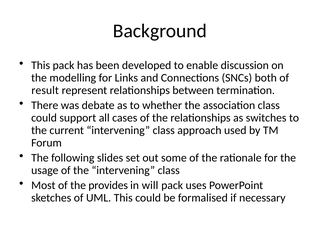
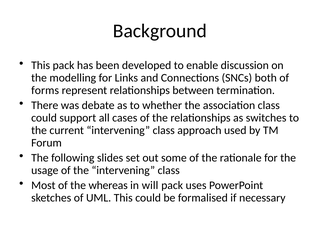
result: result -> forms
provides: provides -> whereas
